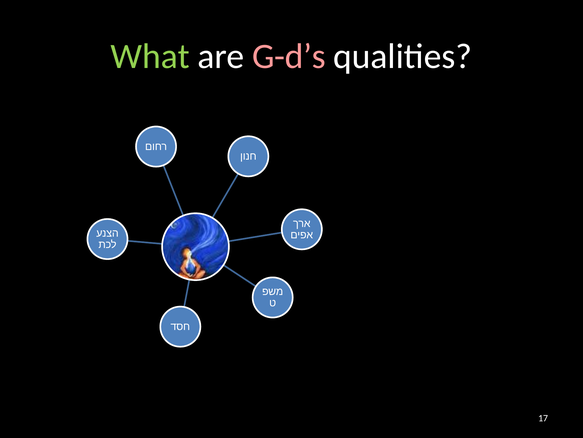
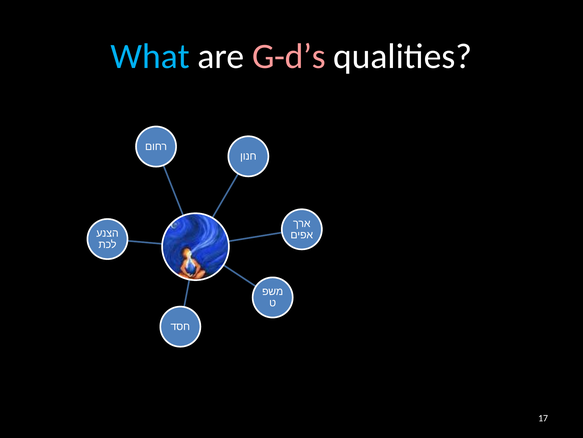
What colour: light green -> light blue
